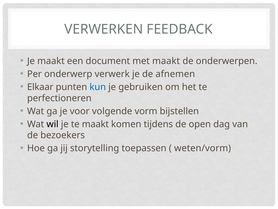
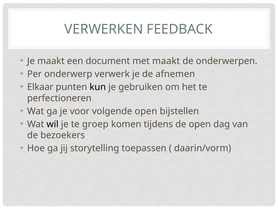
kun colour: blue -> black
volgende vorm: vorm -> open
te maakt: maakt -> groep
weten/vorm: weten/vorm -> daarin/vorm
